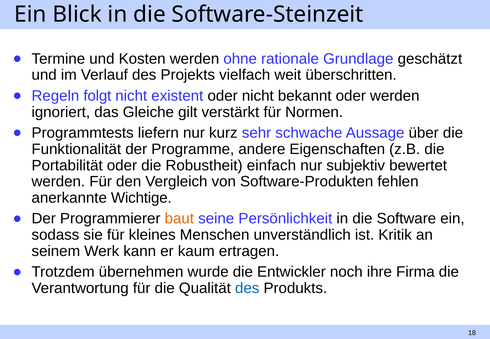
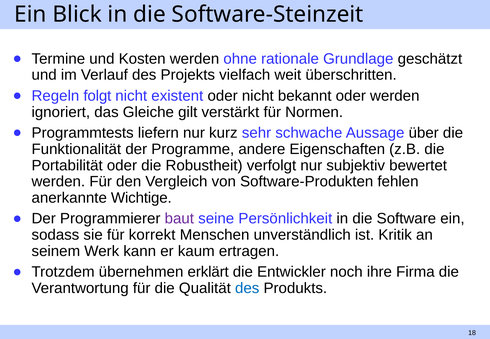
einfach: einfach -> verfolgt
baut colour: orange -> purple
kleines: kleines -> korrekt
wurde: wurde -> erklärt
